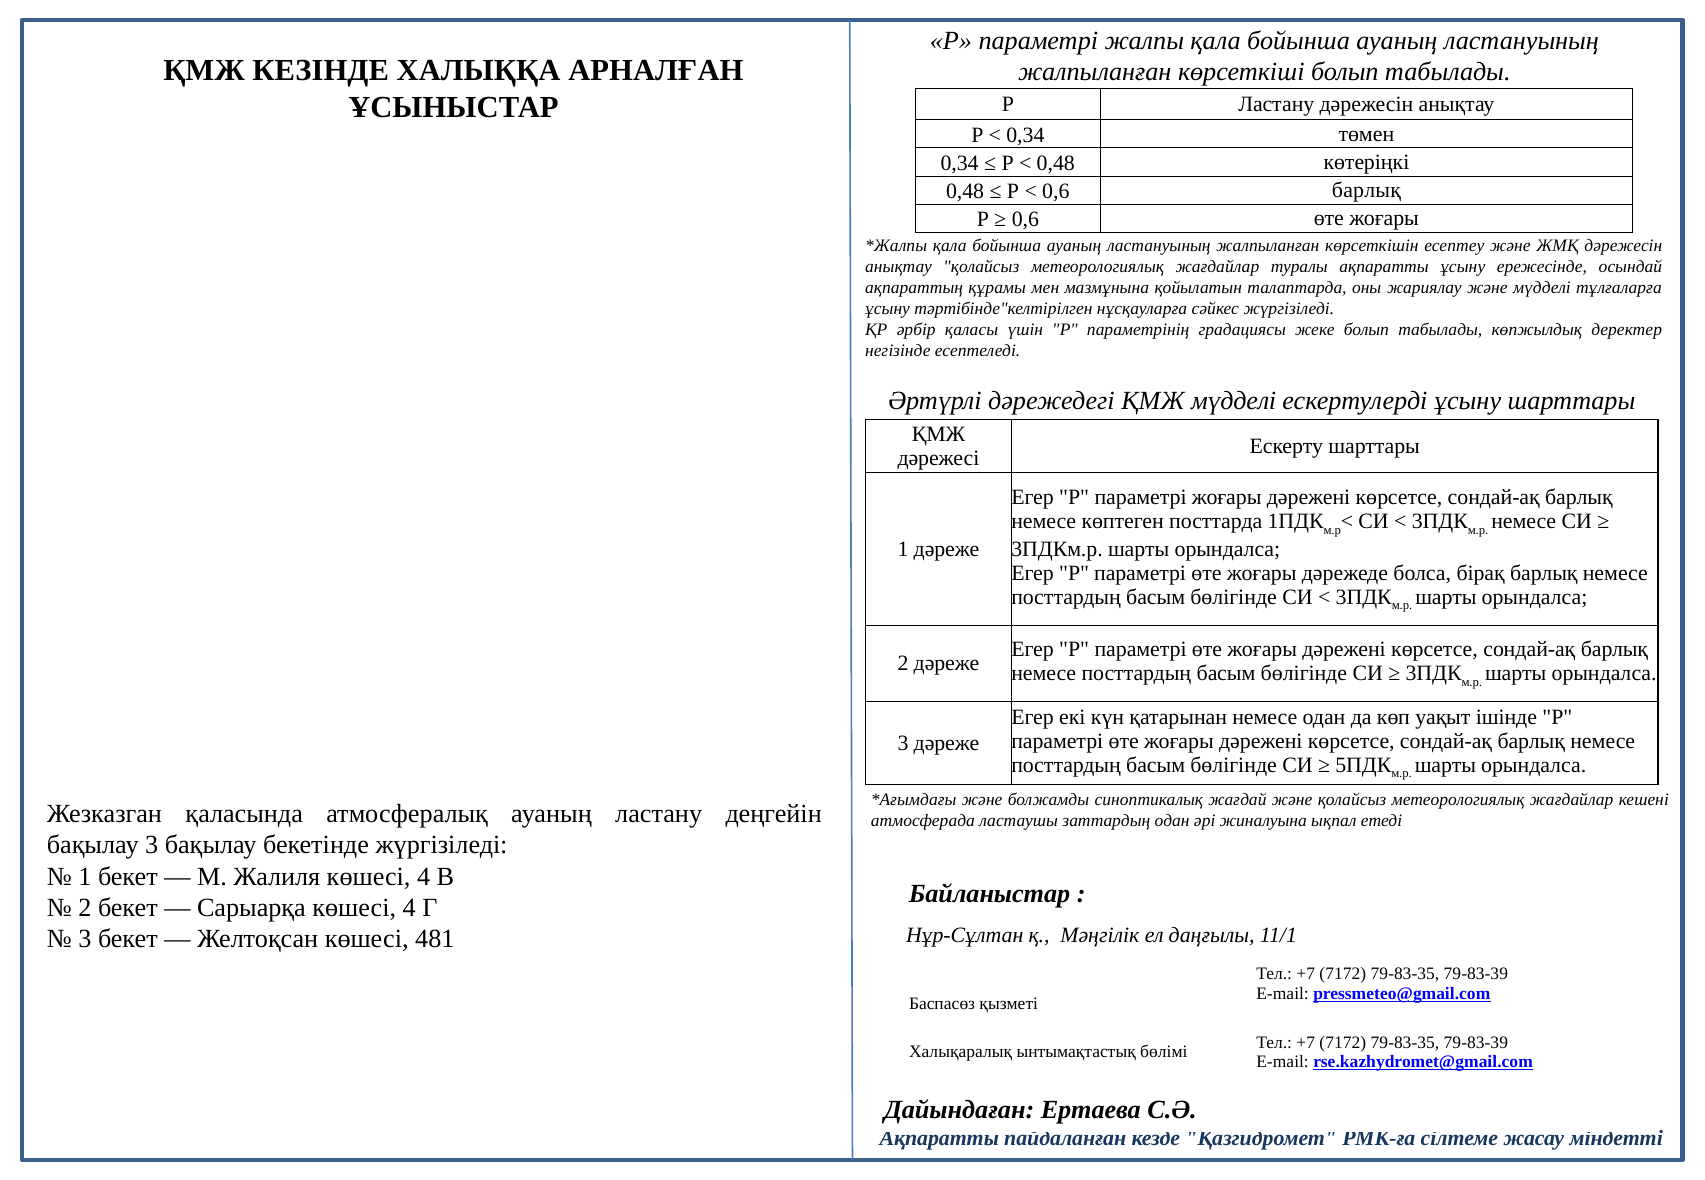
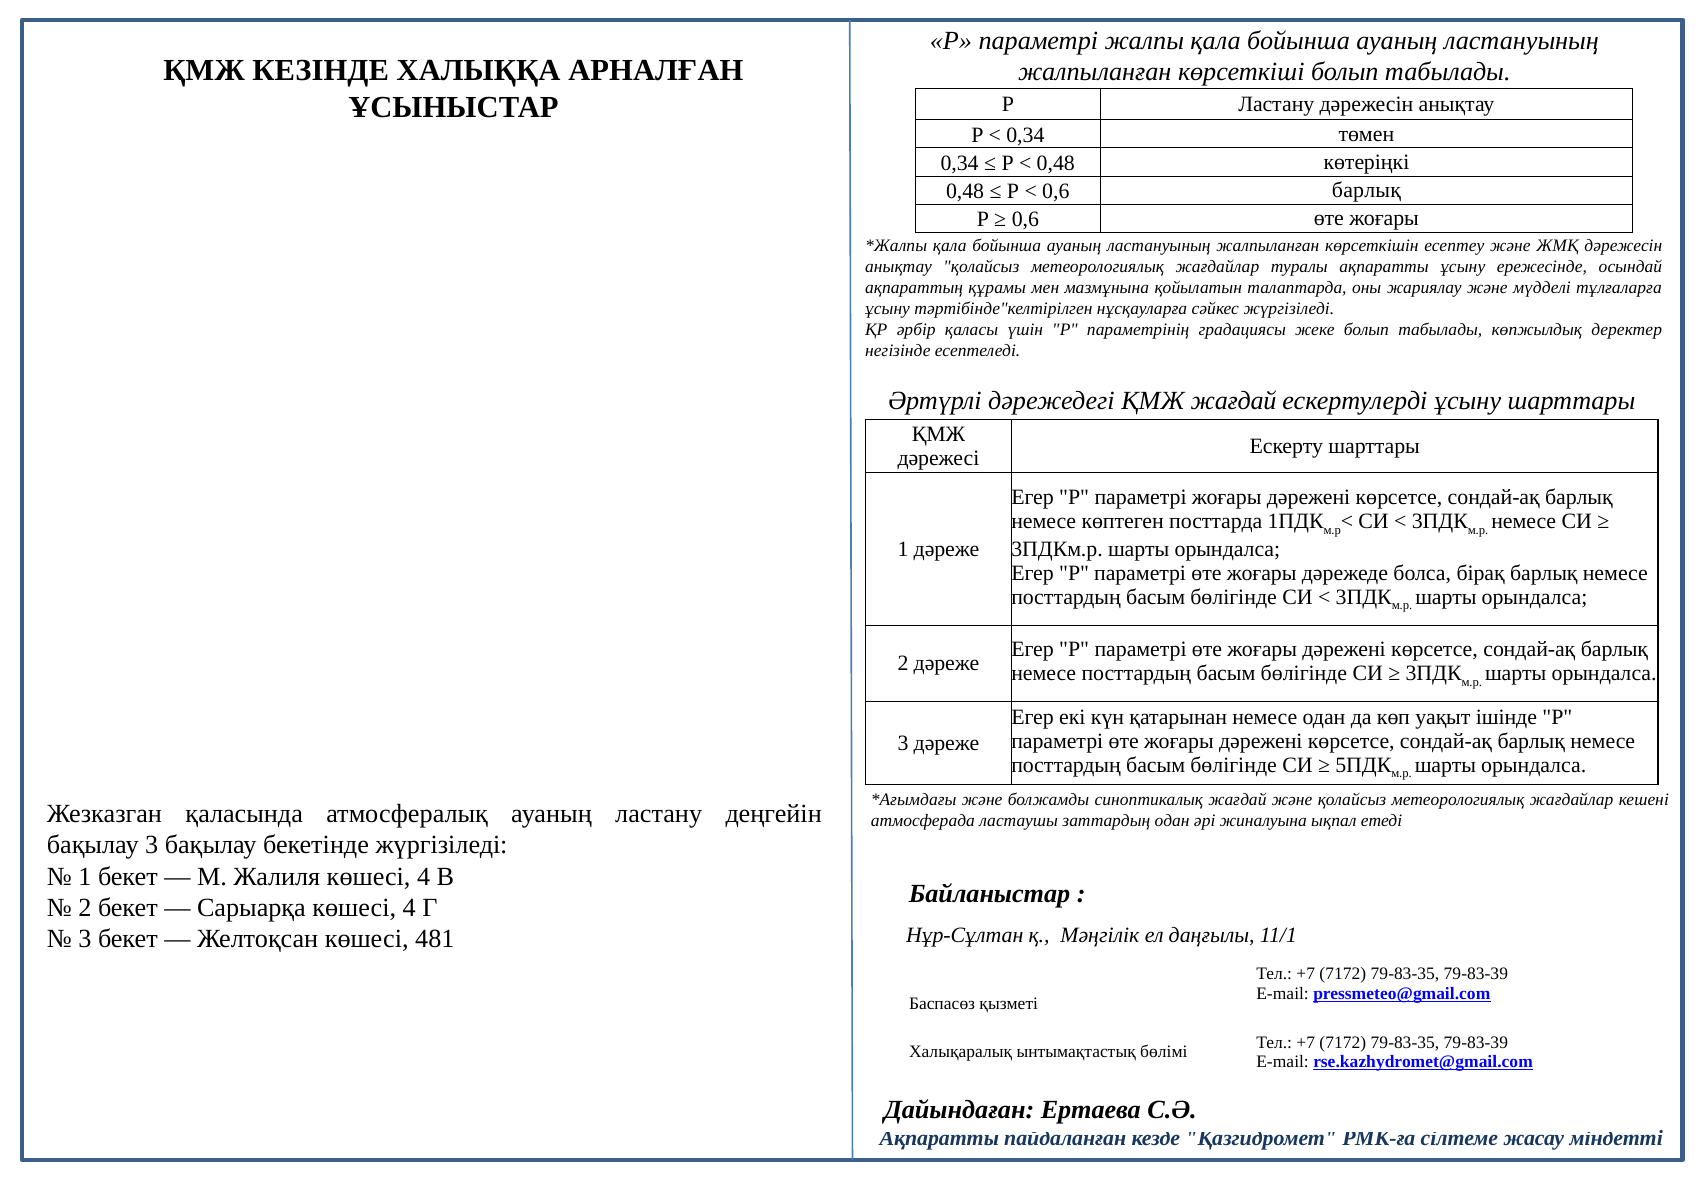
ҚМЖ мүдделі: мүдделі -> жағдай
